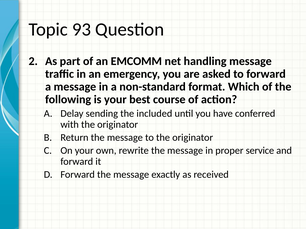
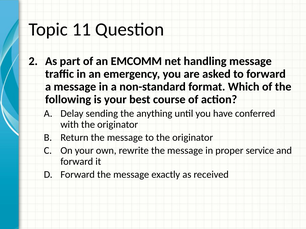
93: 93 -> 11
included: included -> anything
